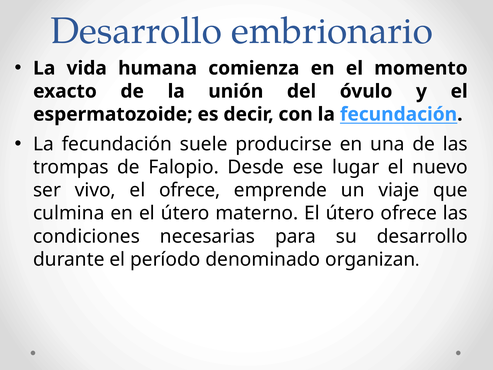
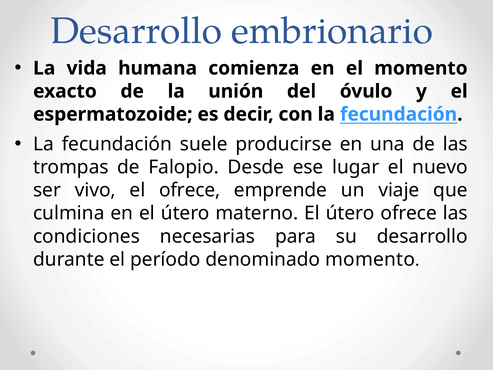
denominado organizan: organizan -> momento
